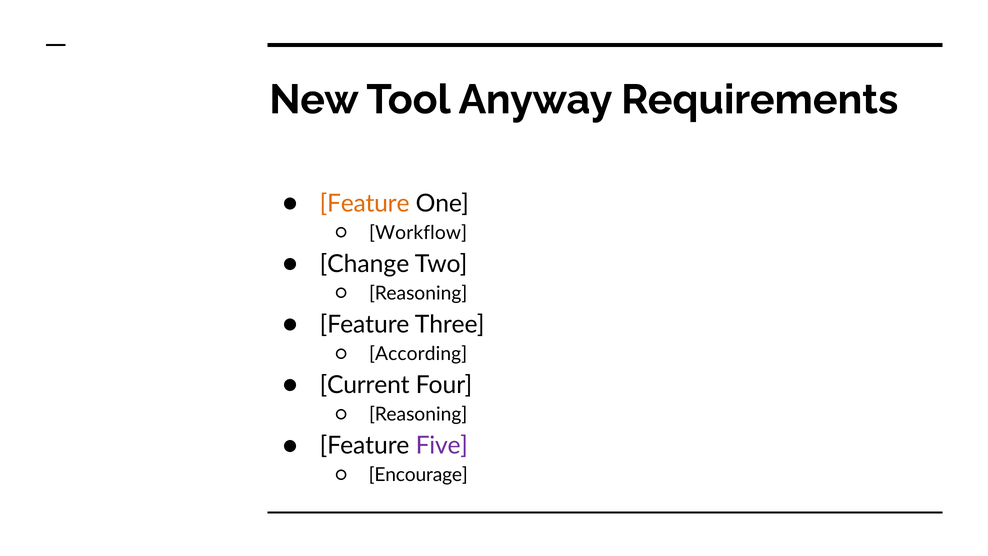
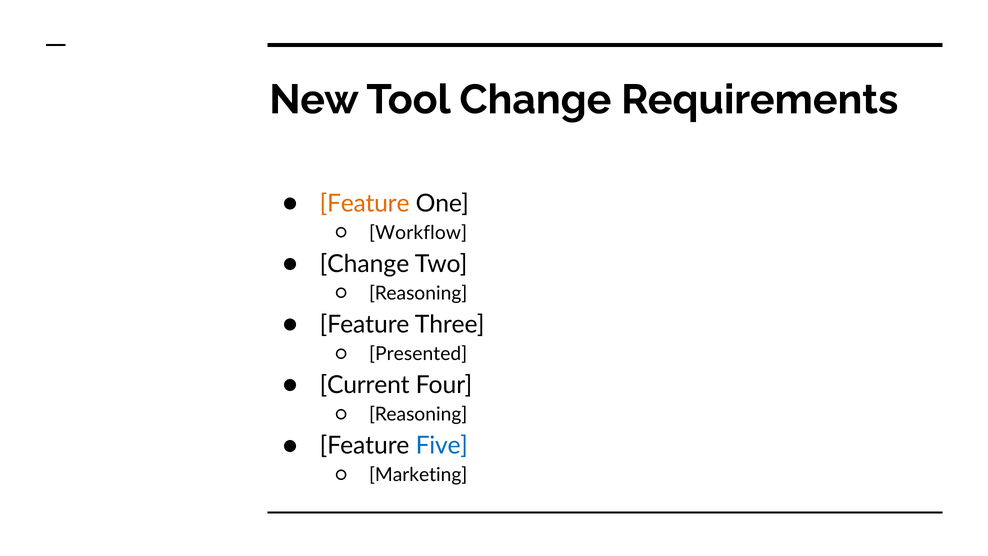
Tool Anyway: Anyway -> Change
According: According -> Presented
Five colour: purple -> blue
Encourage: Encourage -> Marketing
